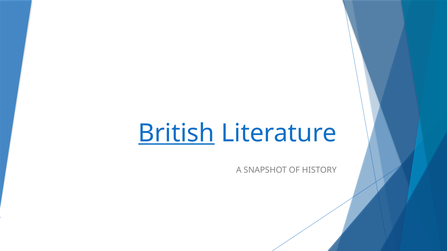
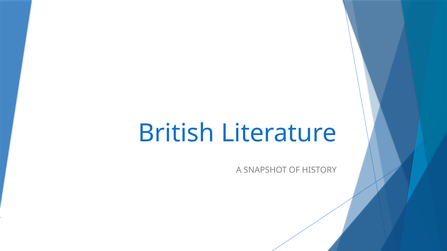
British underline: present -> none
